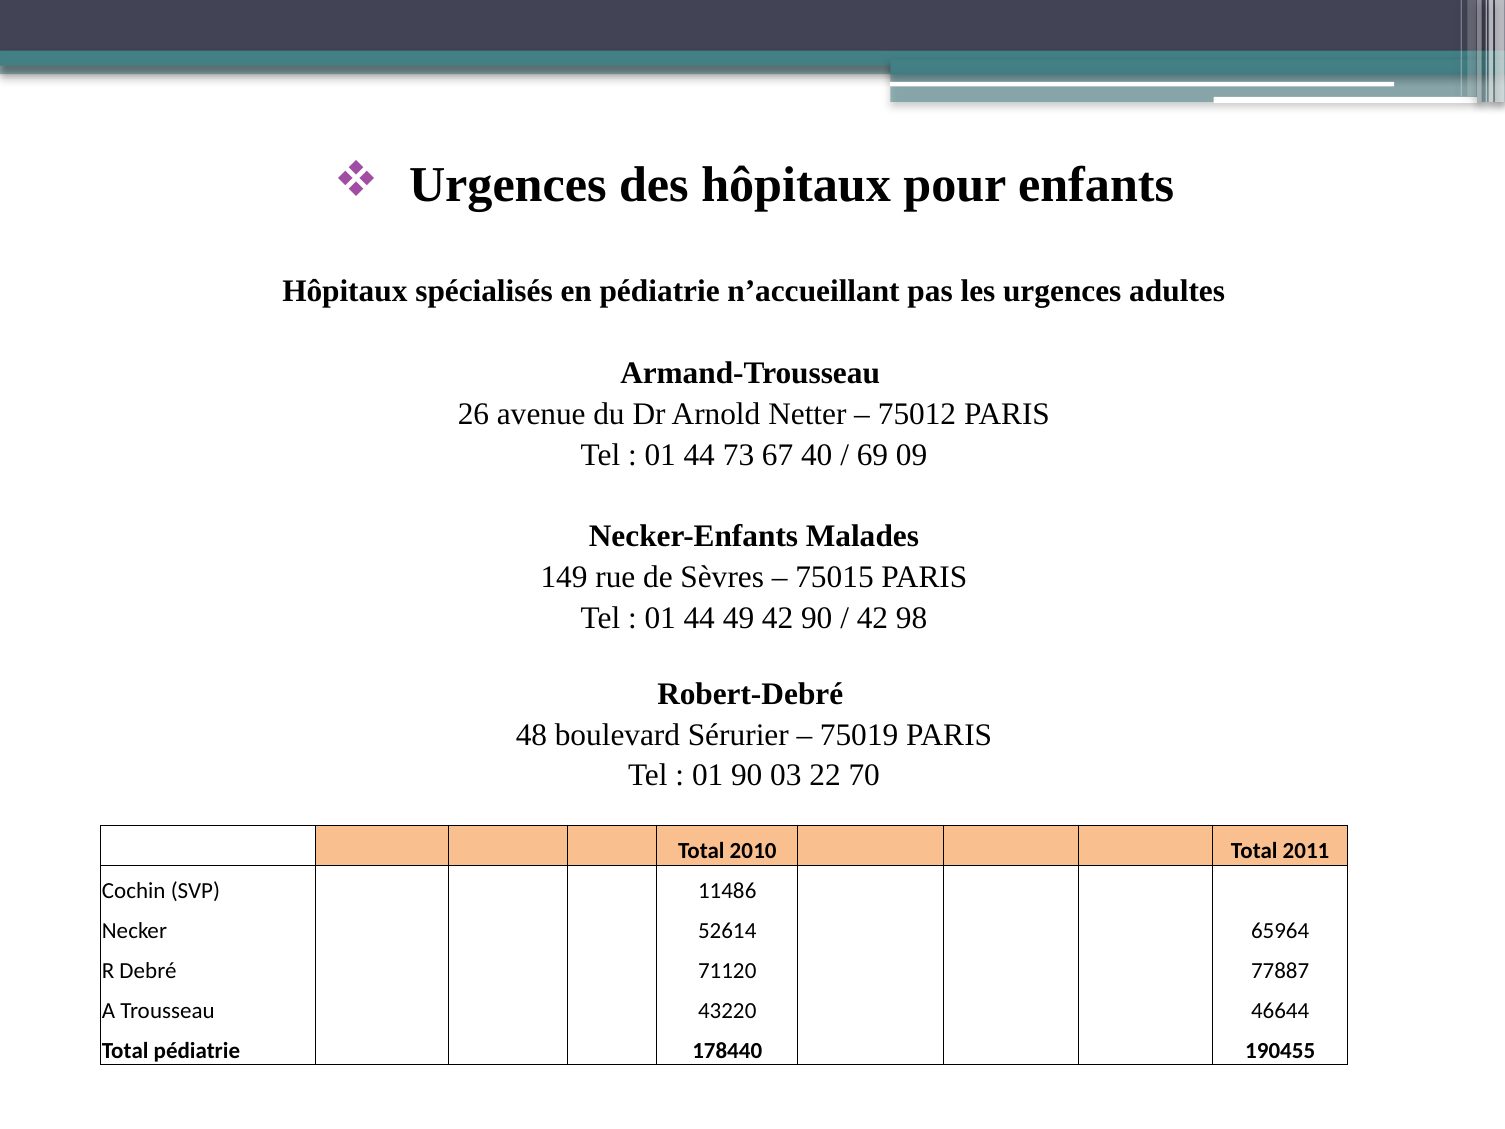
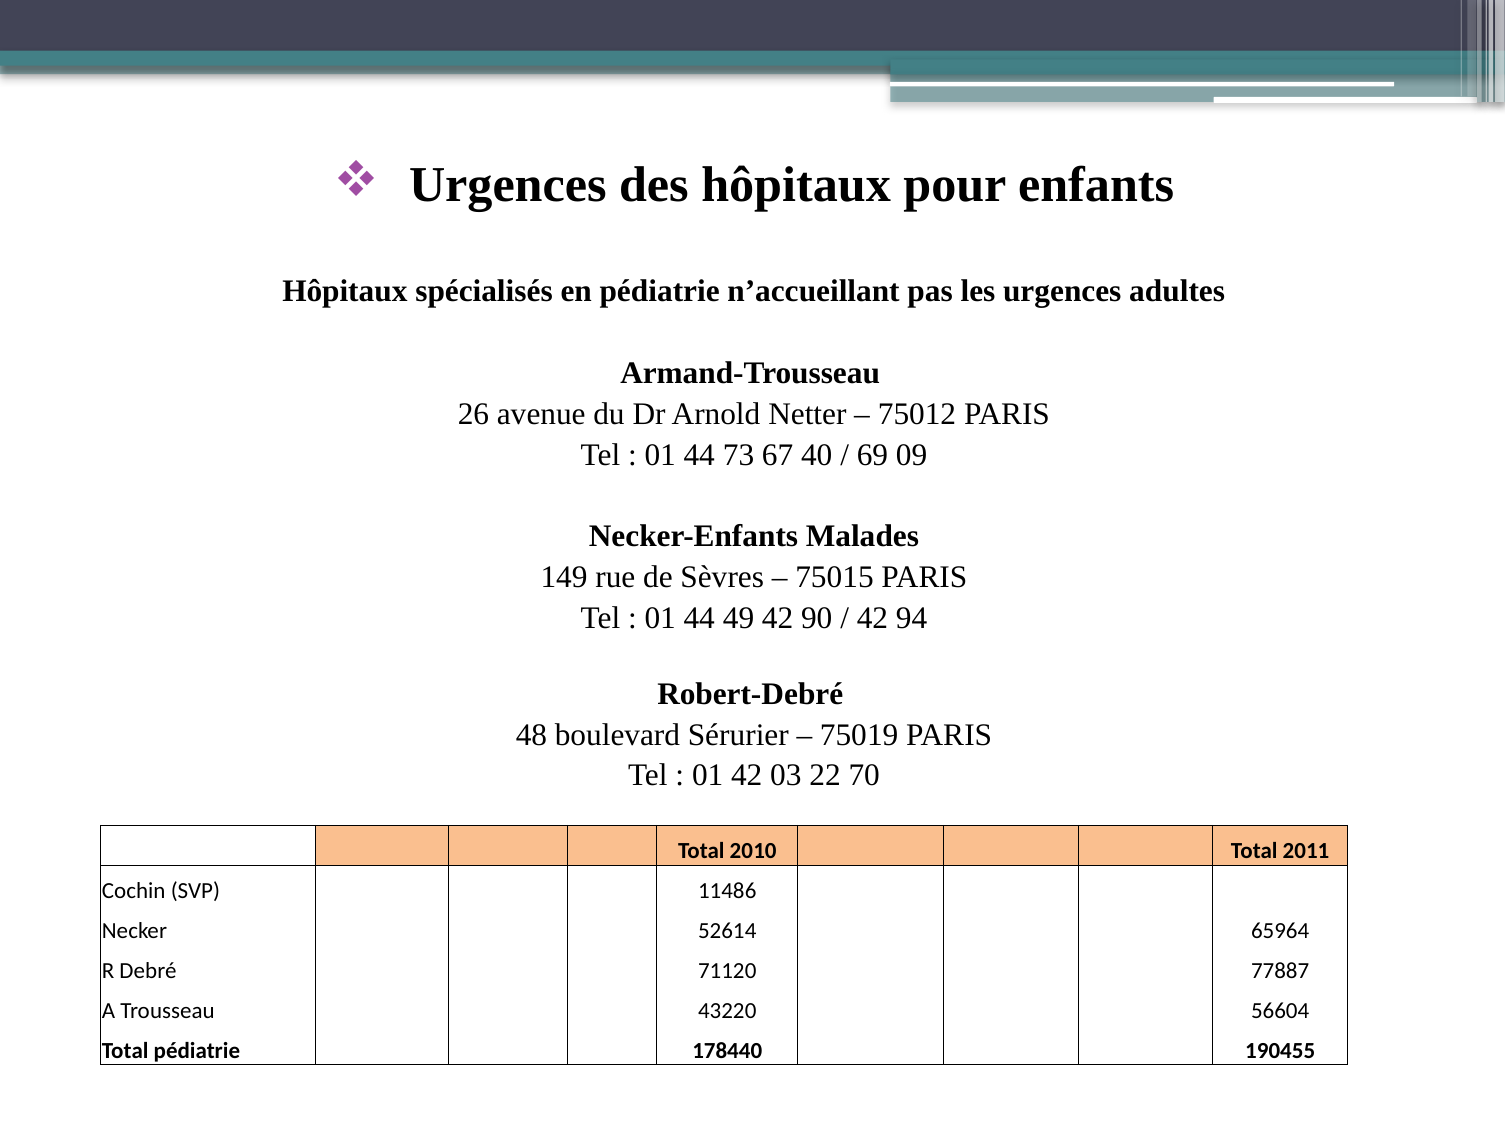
98: 98 -> 94
01 90: 90 -> 42
46644: 46644 -> 56604
